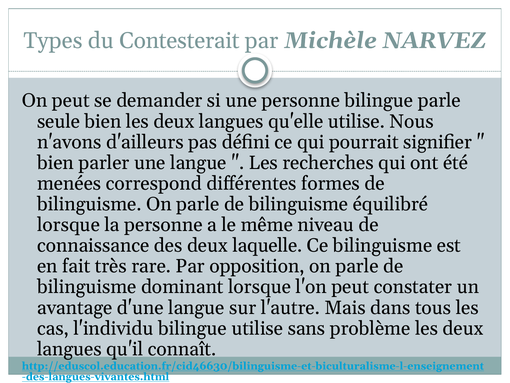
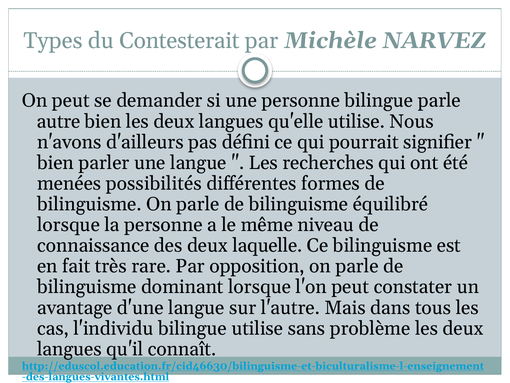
seule: seule -> autre
correspond: correspond -> possibilités
